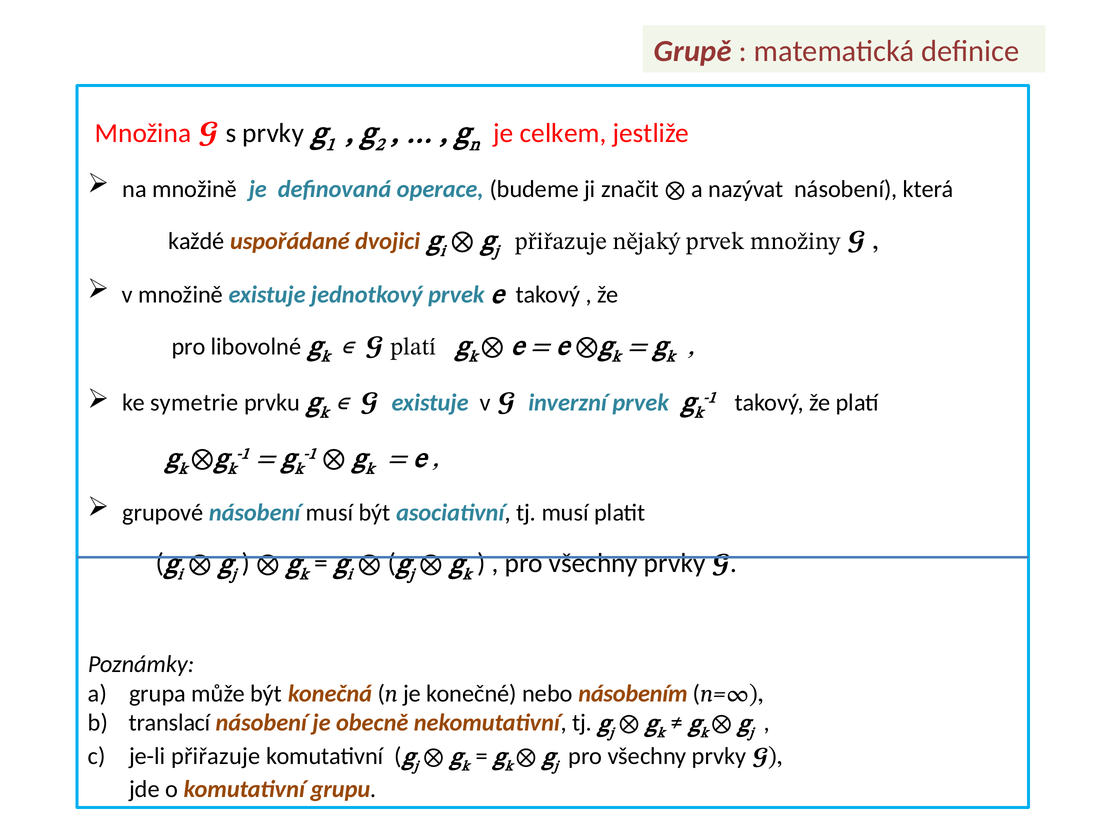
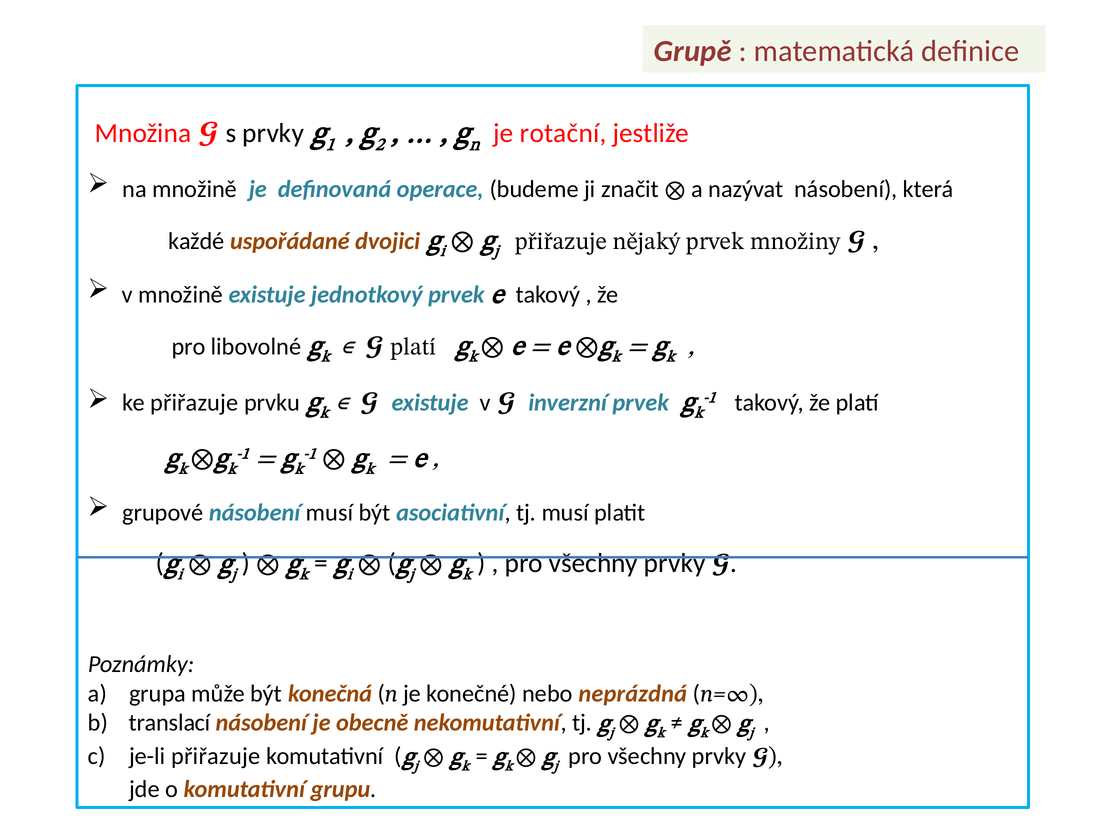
celkem: celkem -> rotační
ke symetrie: symetrie -> přiřazuje
násobením: násobením -> neprázdná
